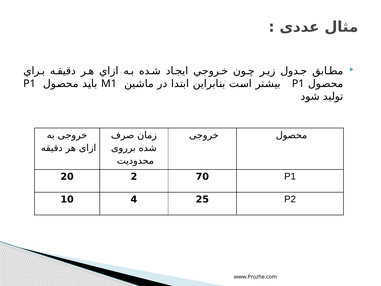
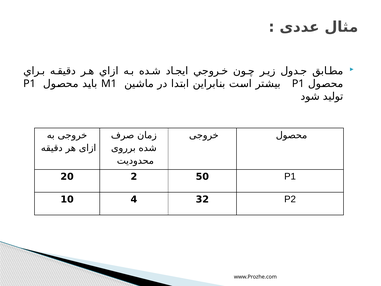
70: 70 -> 50
25: 25 -> 32
